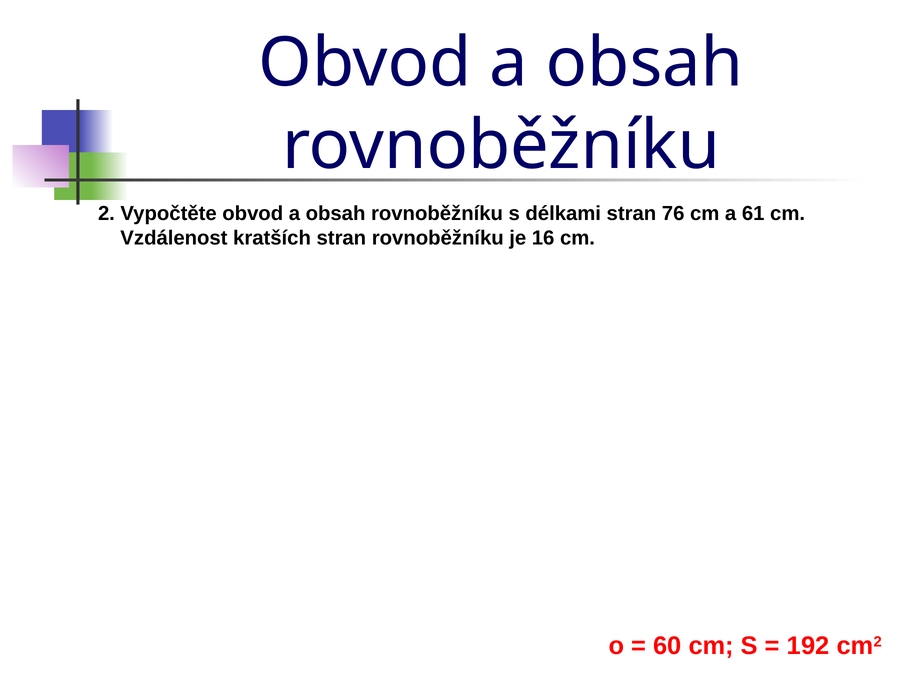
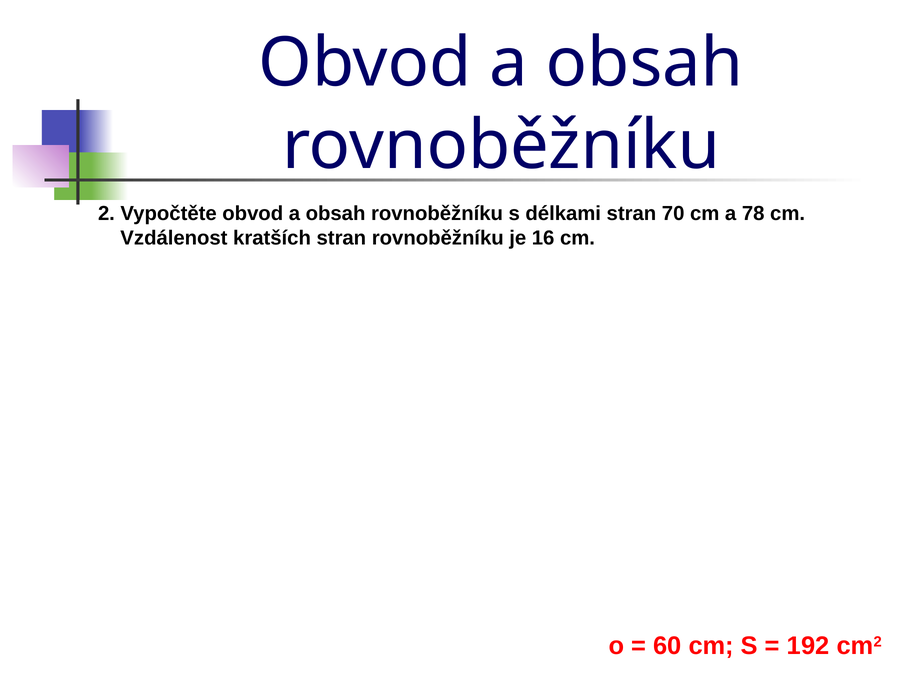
76: 76 -> 70
61: 61 -> 78
